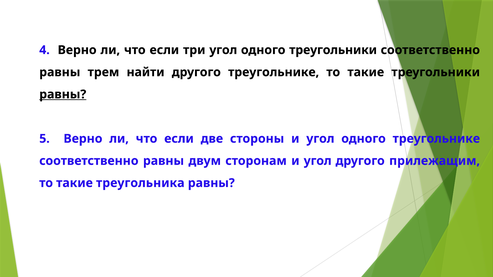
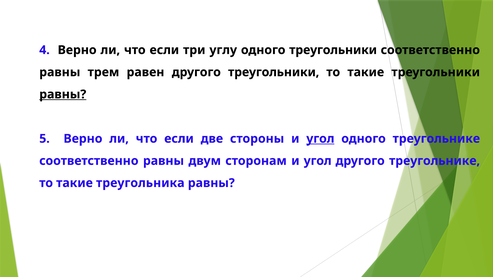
три угол: угол -> углу
найти: найти -> равен
другого треугольнике: треугольнике -> треугольники
угол at (320, 139) underline: none -> present
другого прилежащим: прилежащим -> треугольнике
